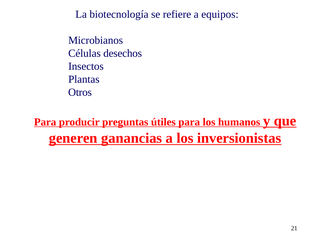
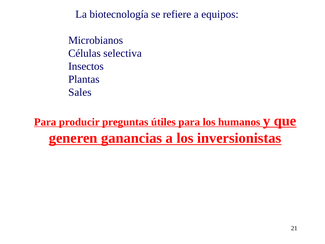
desechos: desechos -> selectiva
Otros: Otros -> Sales
